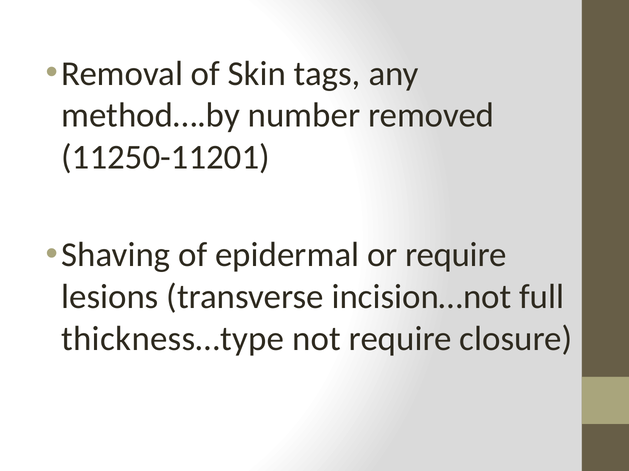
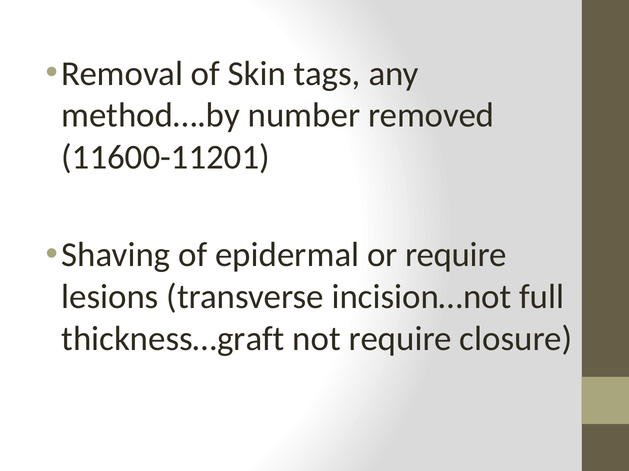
11250-11201: 11250-11201 -> 11600-11201
thickness…type: thickness…type -> thickness…graft
